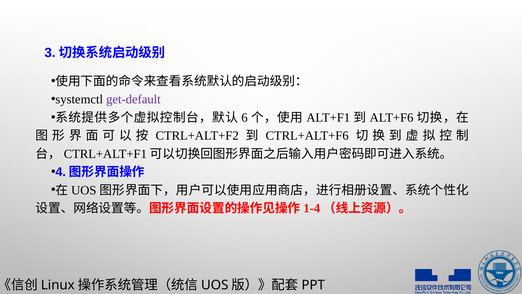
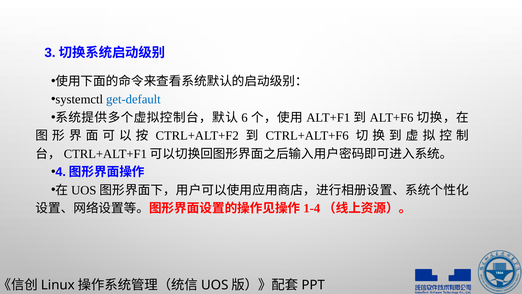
get-default colour: purple -> blue
